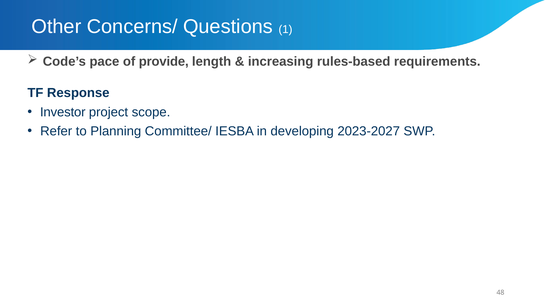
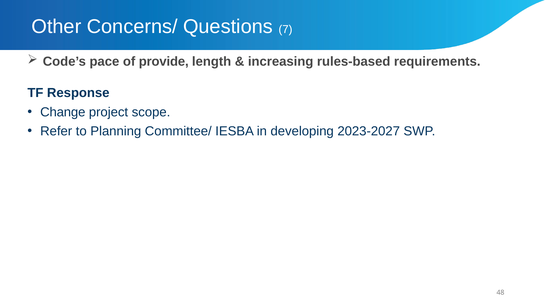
1: 1 -> 7
Investor: Investor -> Change
